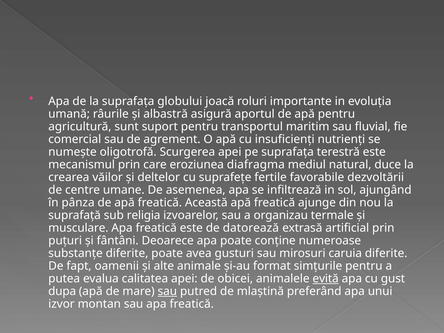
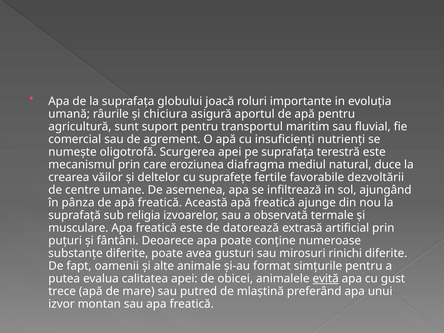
albastră: albastră -> chiciura
organizau: organizau -> observată
caruia: caruia -> rinichi
dupa: dupa -> trece
sau at (167, 291) underline: present -> none
